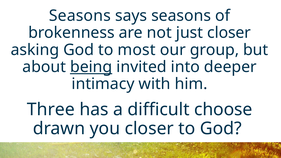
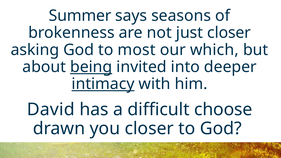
Seasons at (80, 16): Seasons -> Summer
group: group -> which
intimacy underline: none -> present
Three: Three -> David
